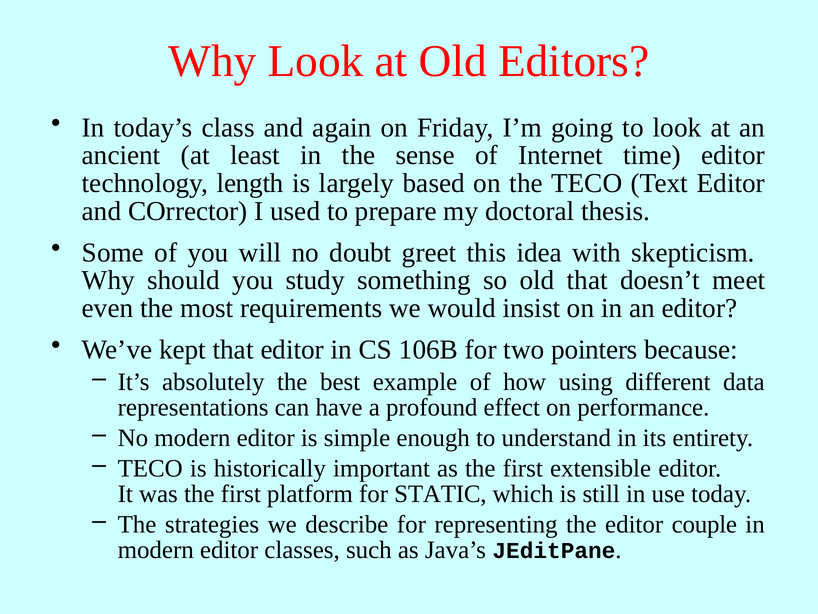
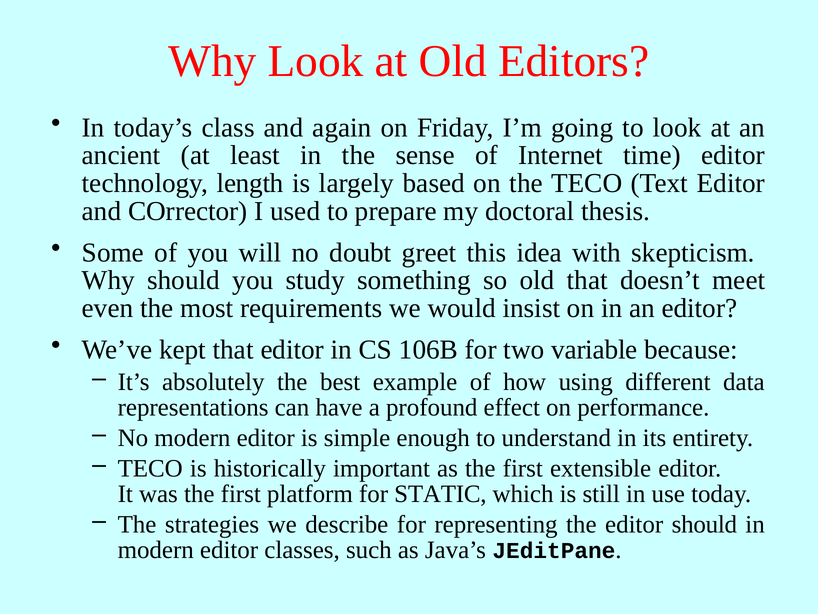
pointers: pointers -> variable
editor couple: couple -> should
